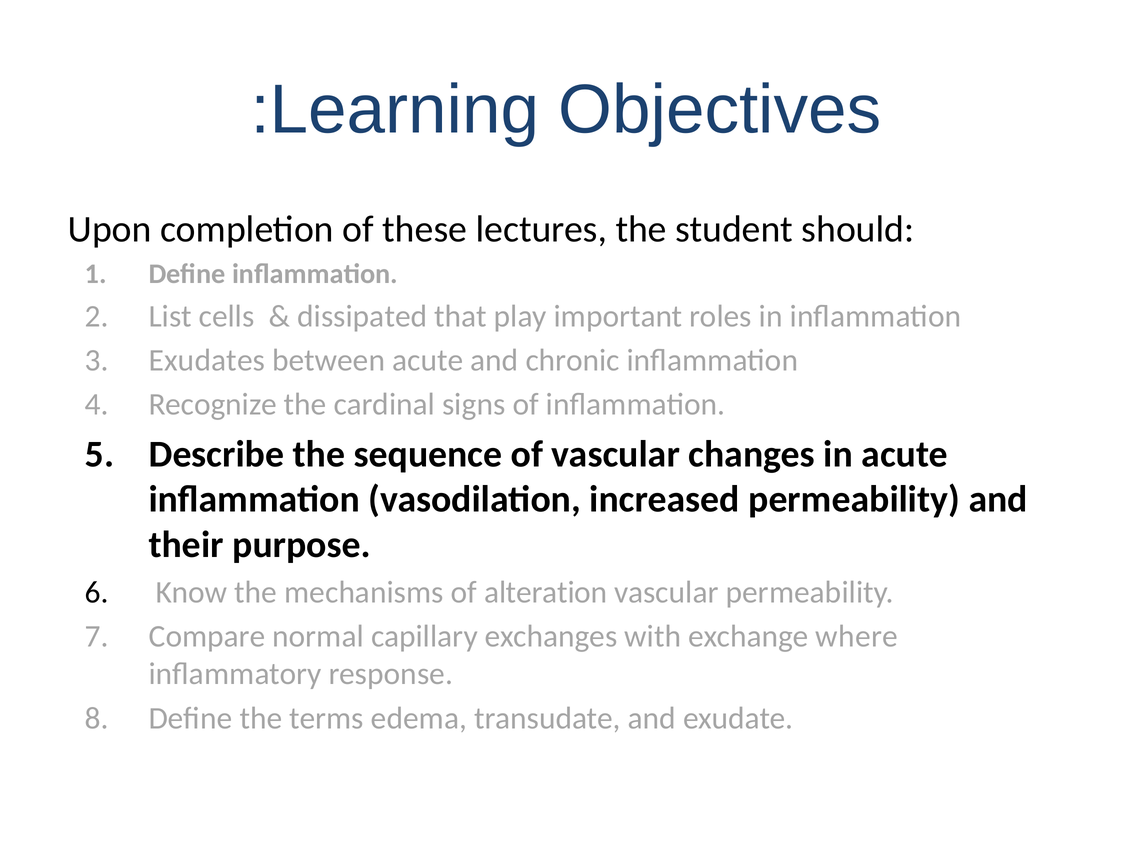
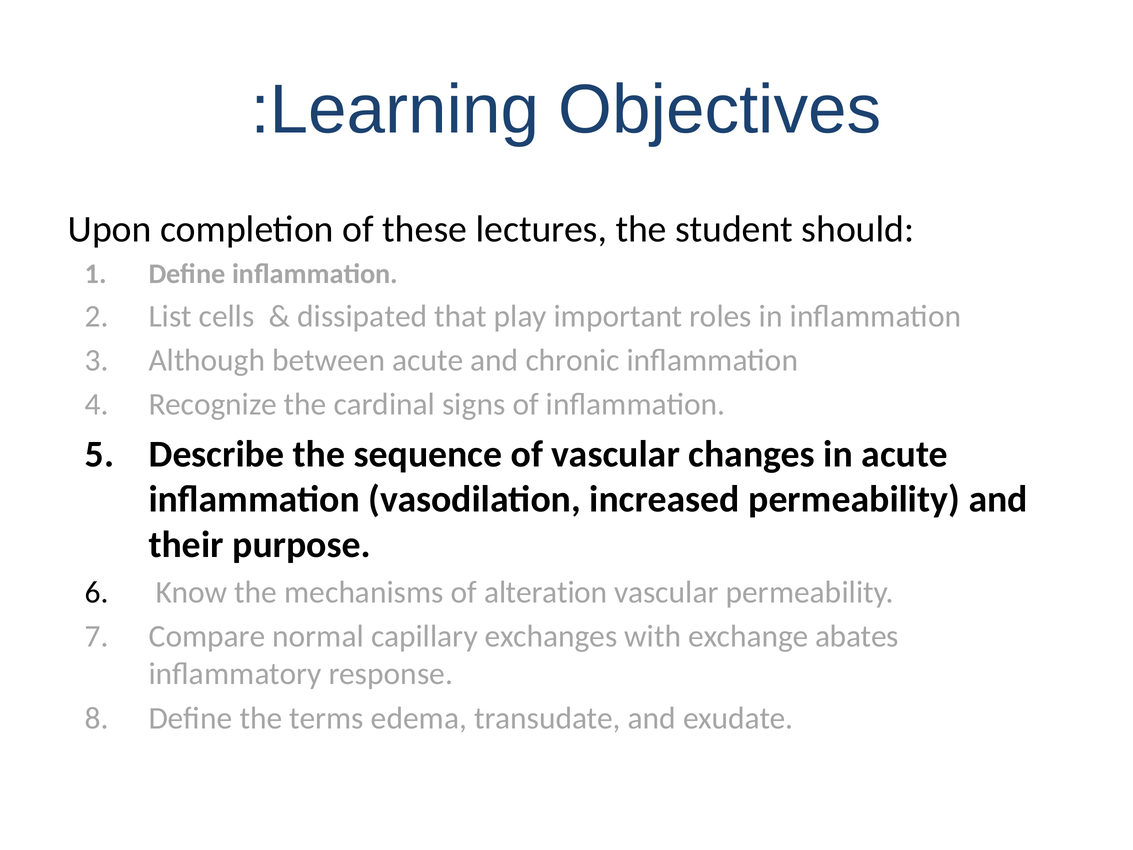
Exudates: Exudates -> Although
where: where -> abates
